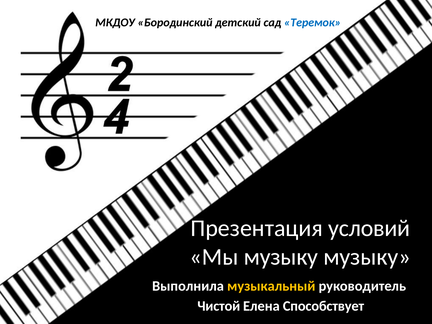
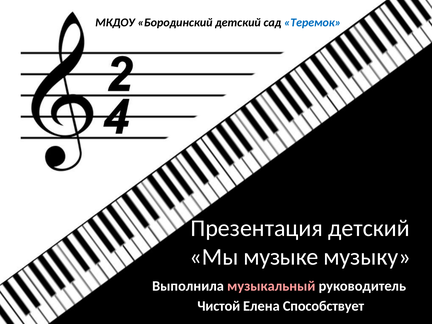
Презентация условий: условий -> детский
Мы музыку: музыку -> музыке
музыкальный colour: yellow -> pink
